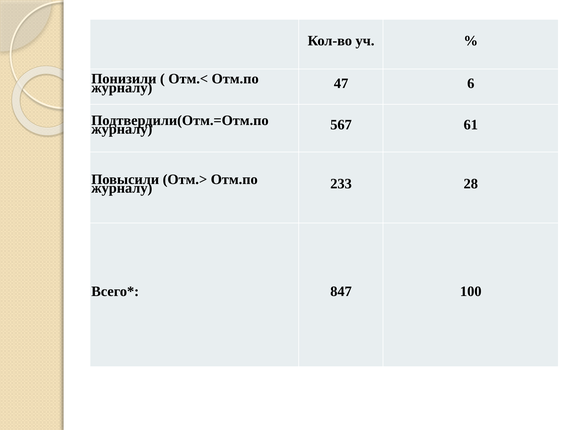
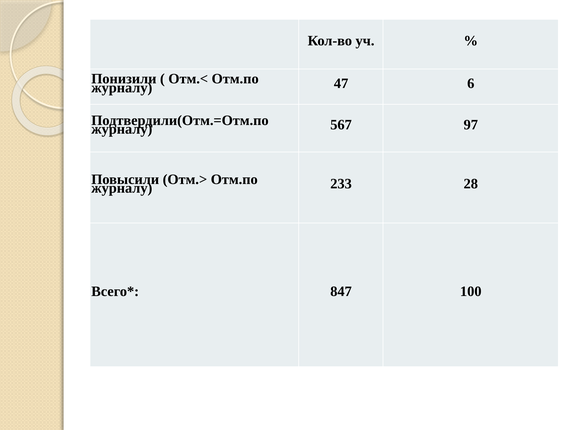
61: 61 -> 97
